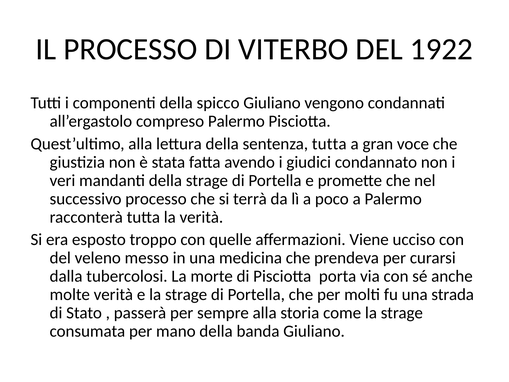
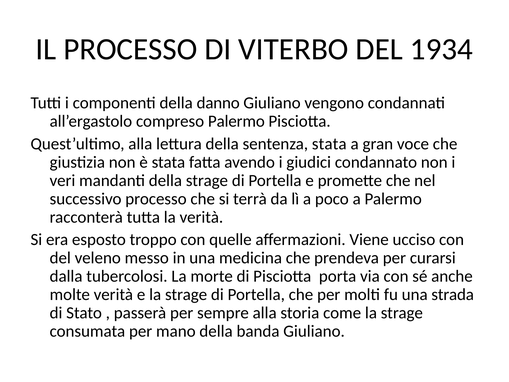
1922: 1922 -> 1934
spicco: spicco -> danno
sentenza tutta: tutta -> stata
